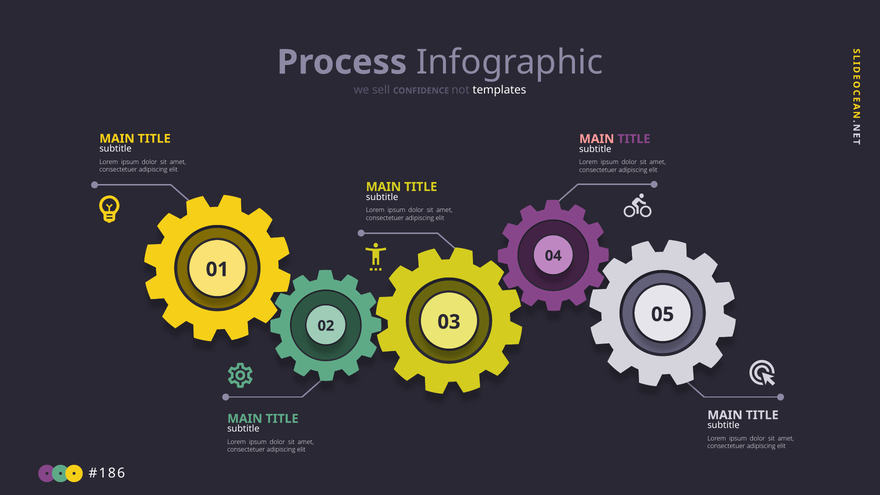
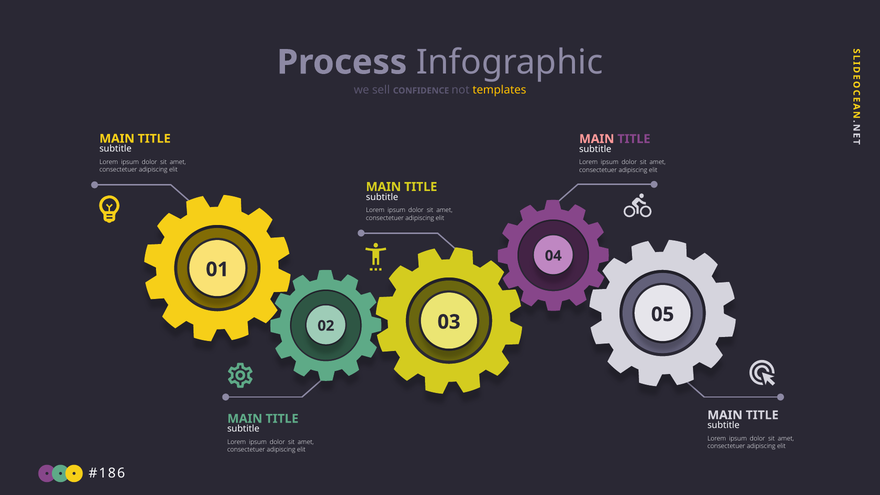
templates colour: white -> yellow
